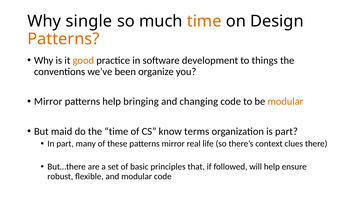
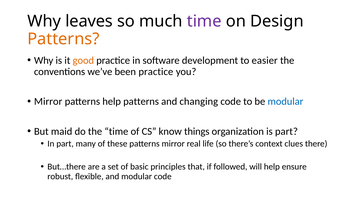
single: single -> leaves
time at (204, 21) colour: orange -> purple
things: things -> easier
been organize: organize -> practice
help bringing: bringing -> patterns
modular at (285, 102) colour: orange -> blue
terms: terms -> things
